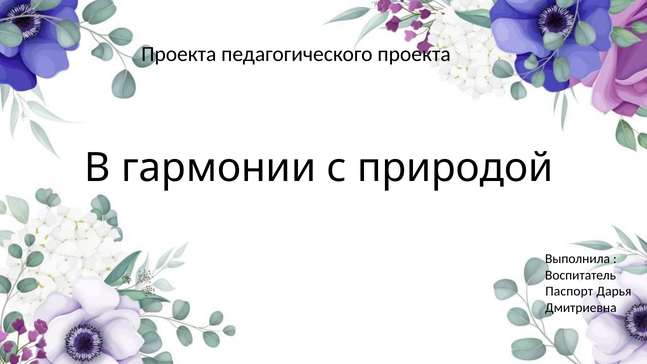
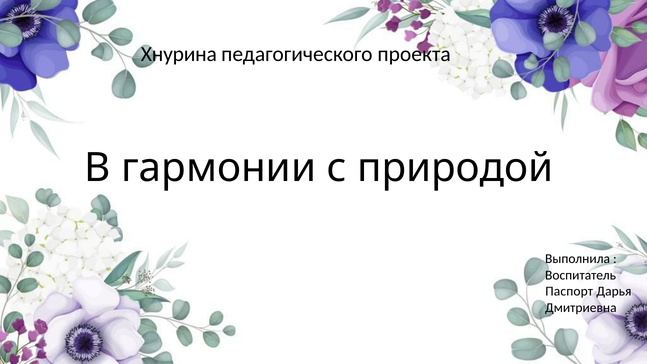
Проекта at (179, 54): Проекта -> Хнурина
